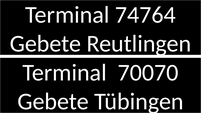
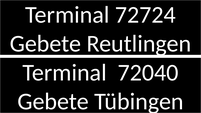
74764: 74764 -> 72724
70070: 70070 -> 72040
